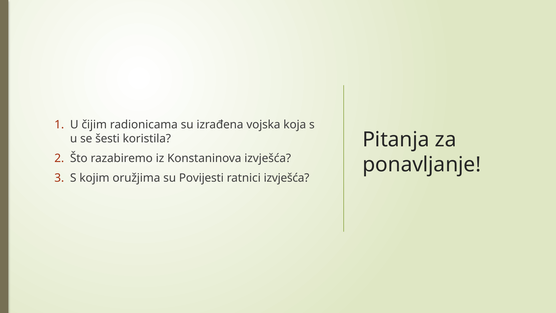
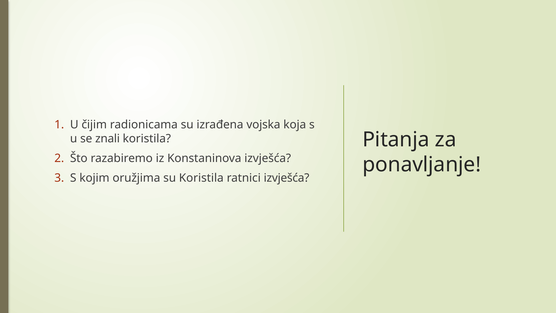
šesti: šesti -> znali
su Povijesti: Povijesti -> Koristila
